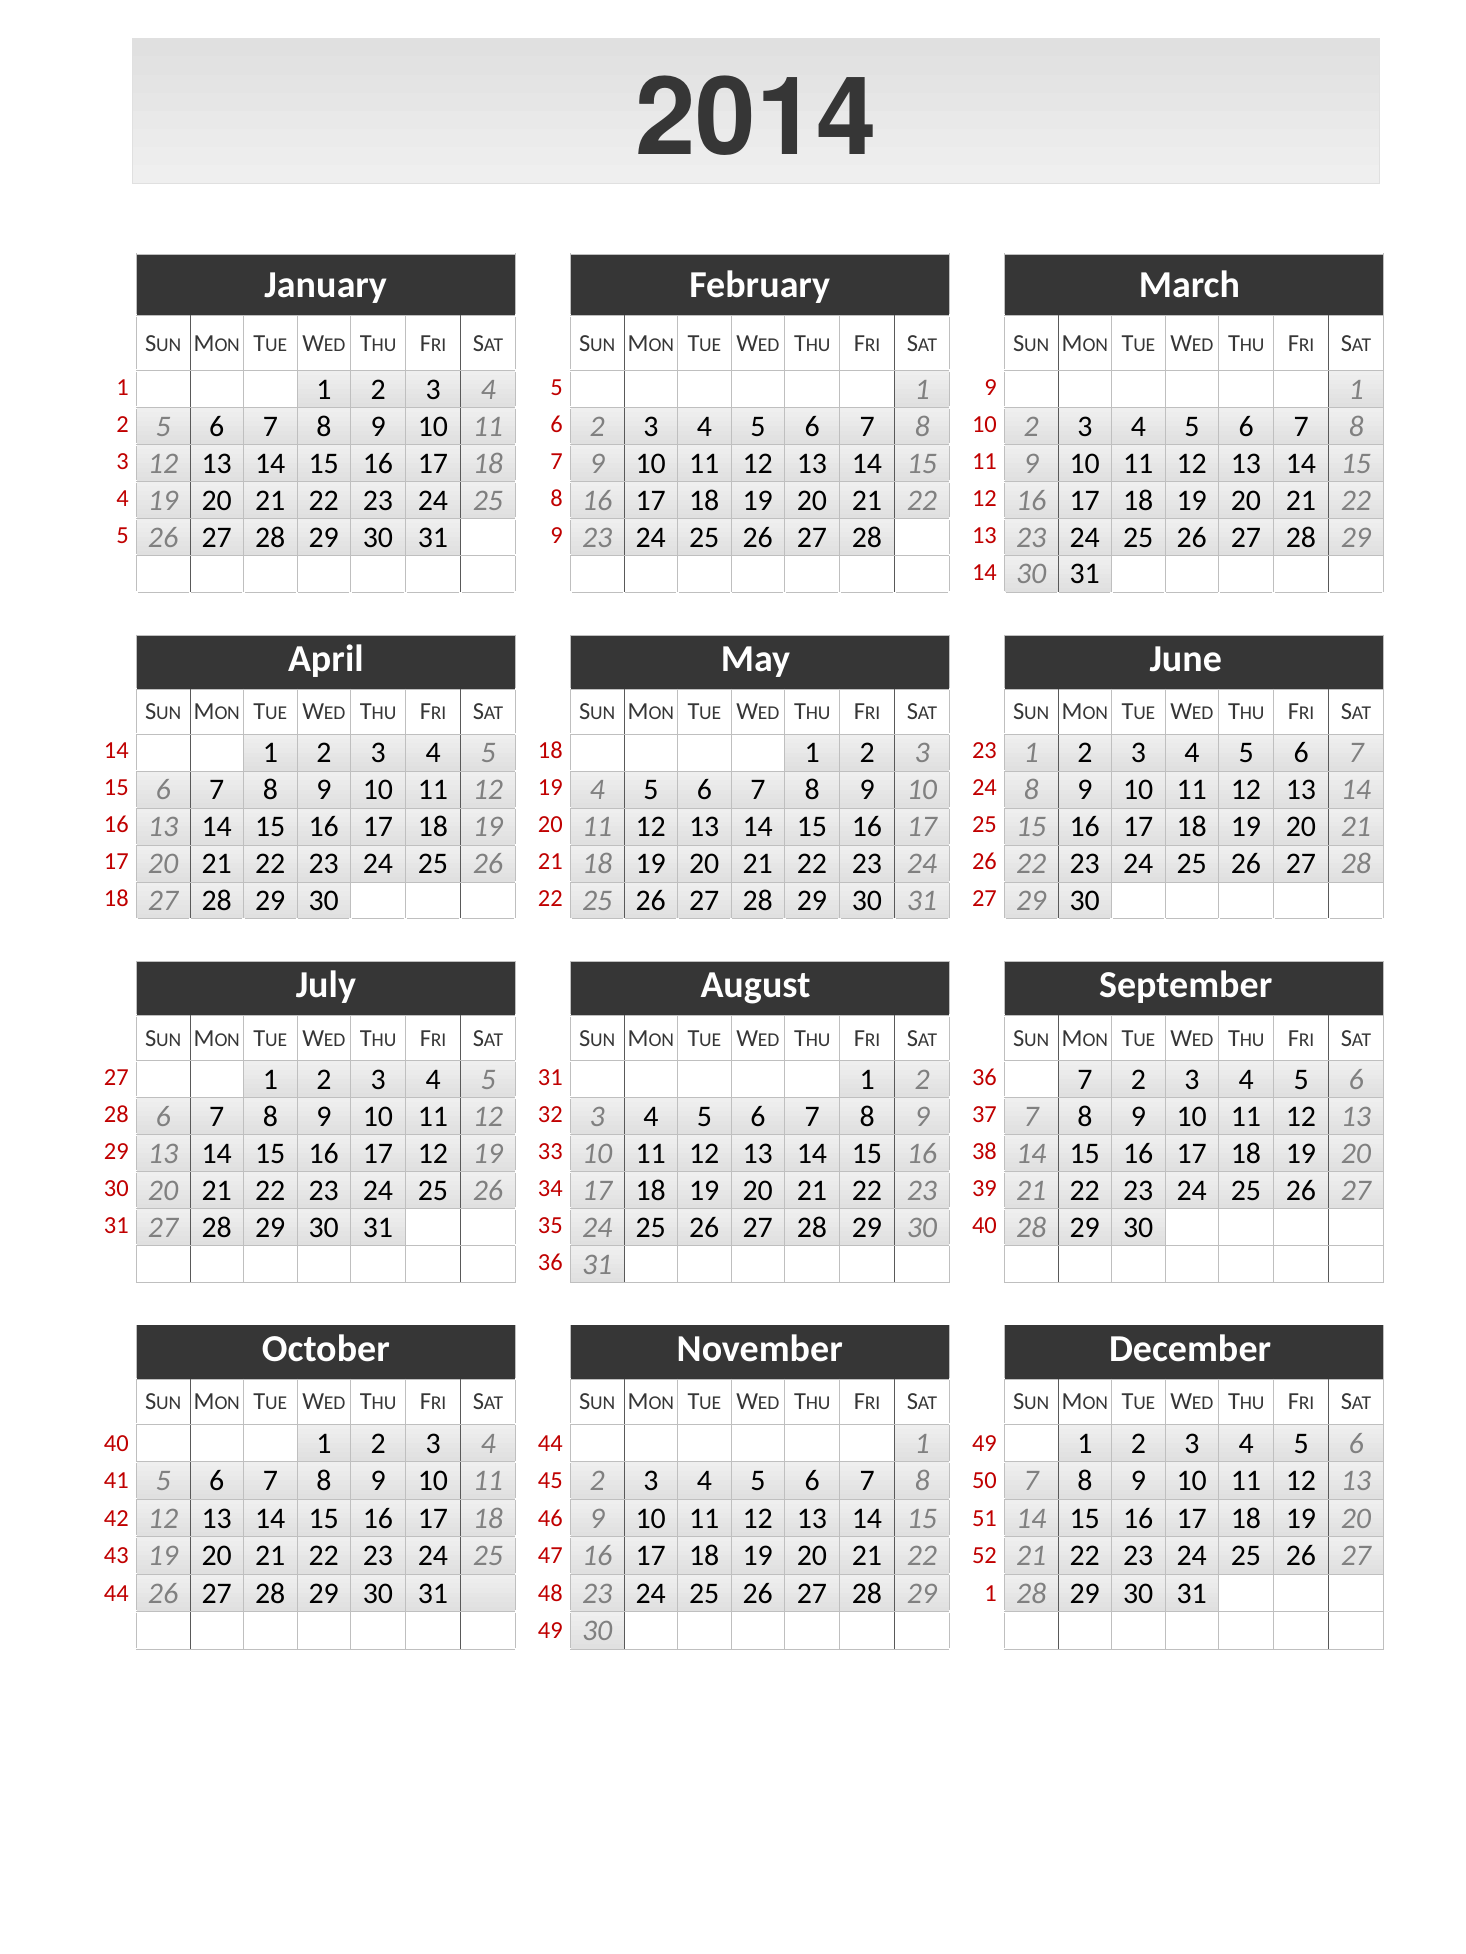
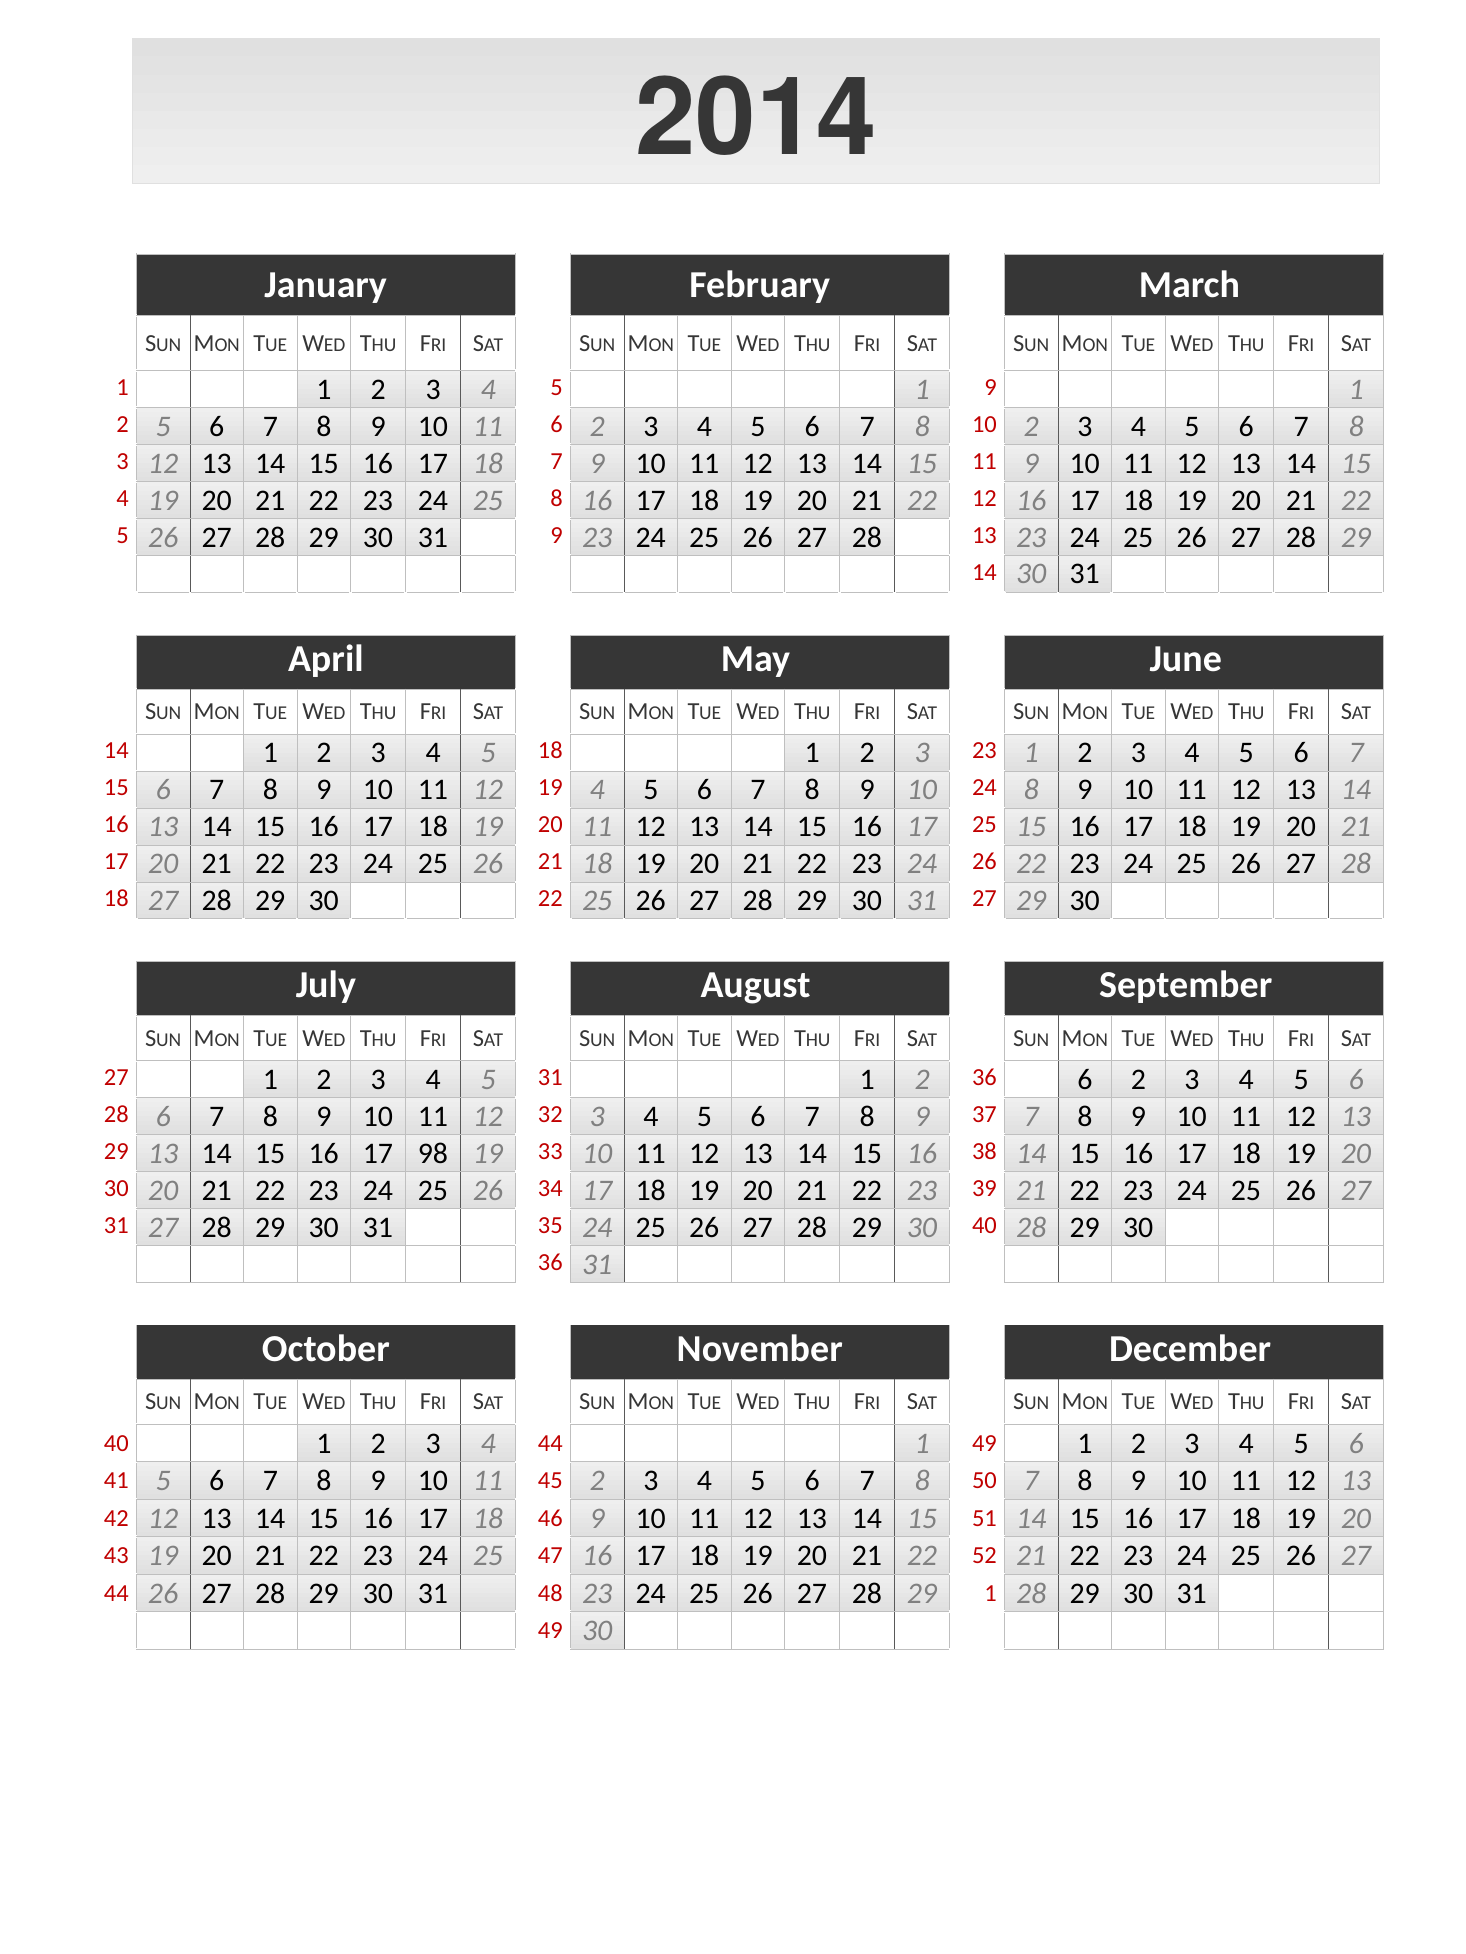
36 7: 7 -> 6
17 12: 12 -> 98
